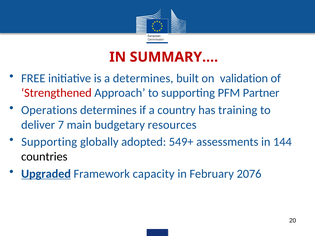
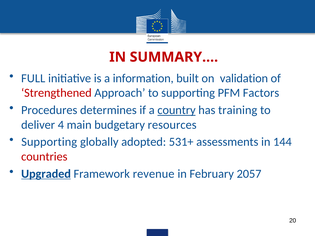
FREE: FREE -> FULL
a determines: determines -> information
Partner: Partner -> Factors
Operations: Operations -> Procedures
country underline: none -> present
7: 7 -> 4
549+: 549+ -> 531+
countries colour: black -> red
capacity: capacity -> revenue
2076: 2076 -> 2057
